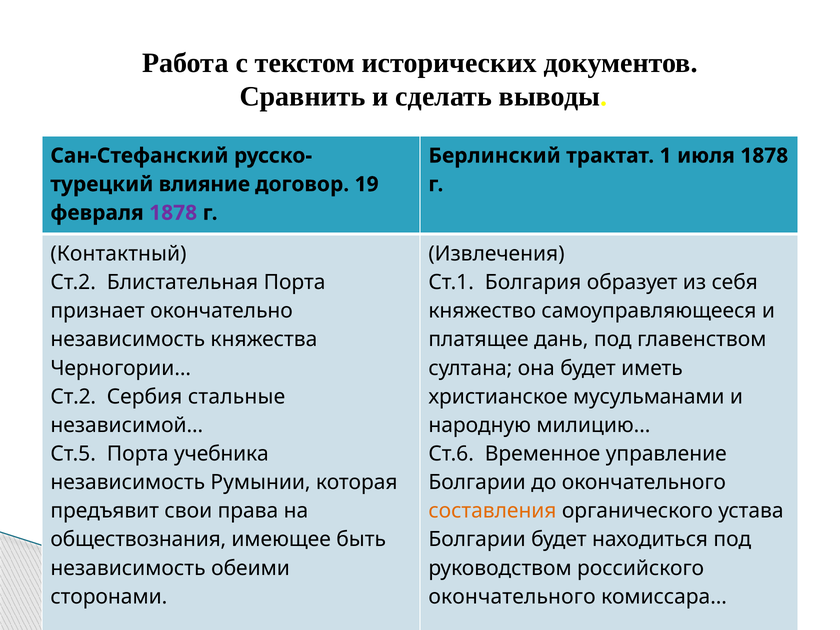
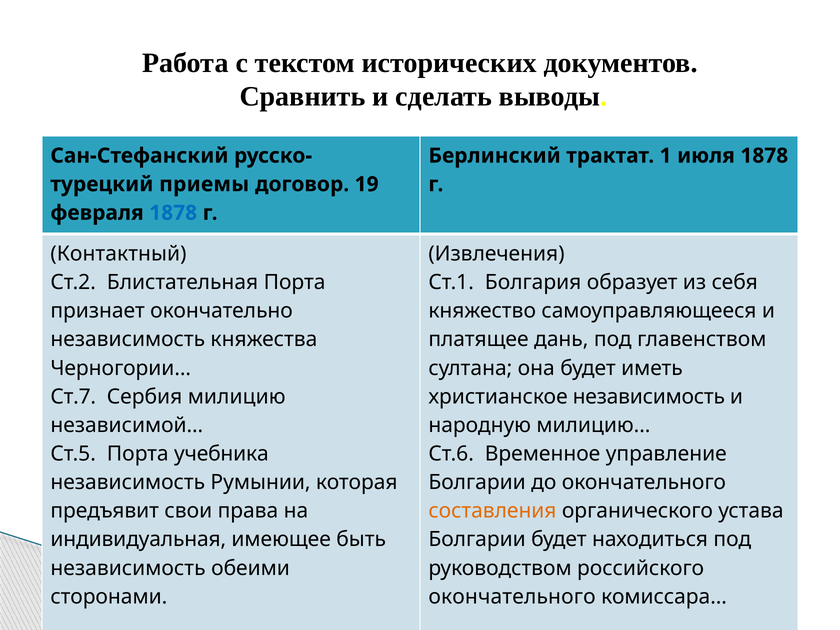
влияние: влияние -> приемы
1878 at (173, 213) colour: purple -> blue
Ст.2 at (73, 397): Ст.2 -> Ст.7
Сербия стальные: стальные -> милицию
христианское мусульманами: мусульманами -> независимость
обществознания: обществознания -> индивидуальная
